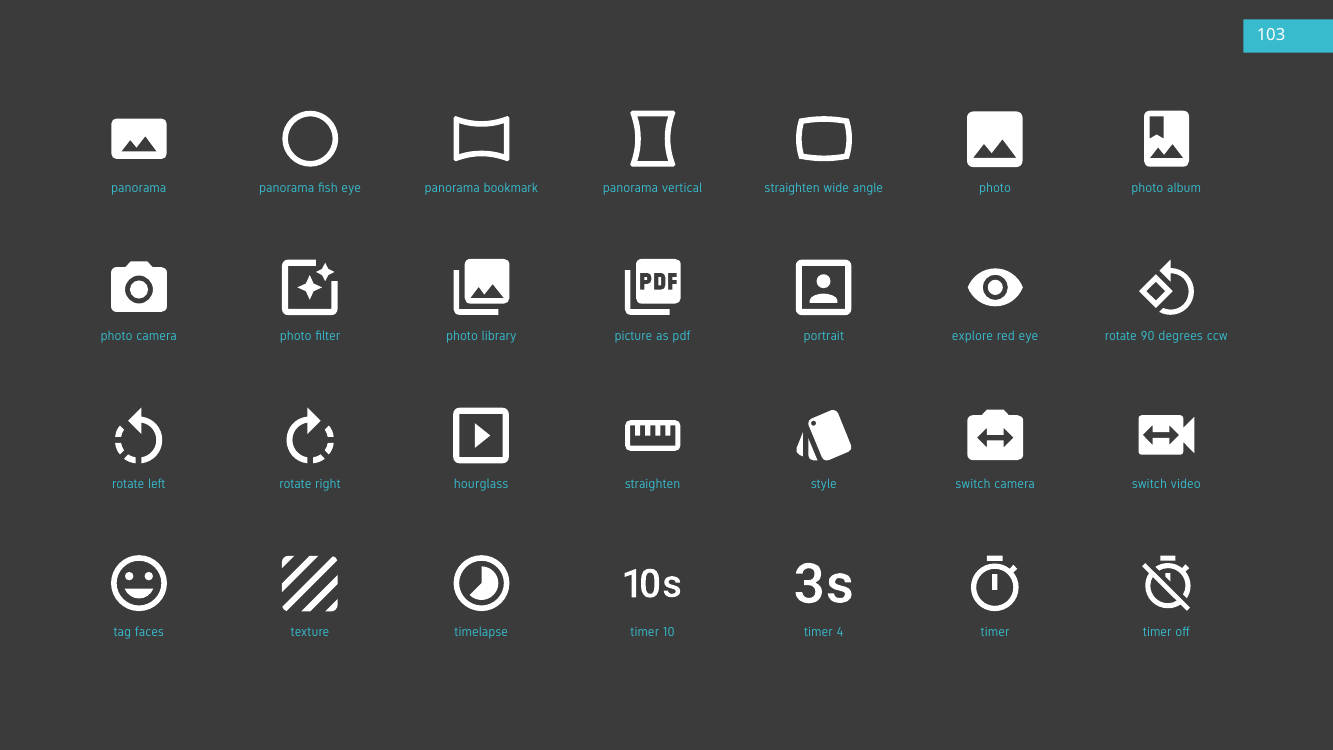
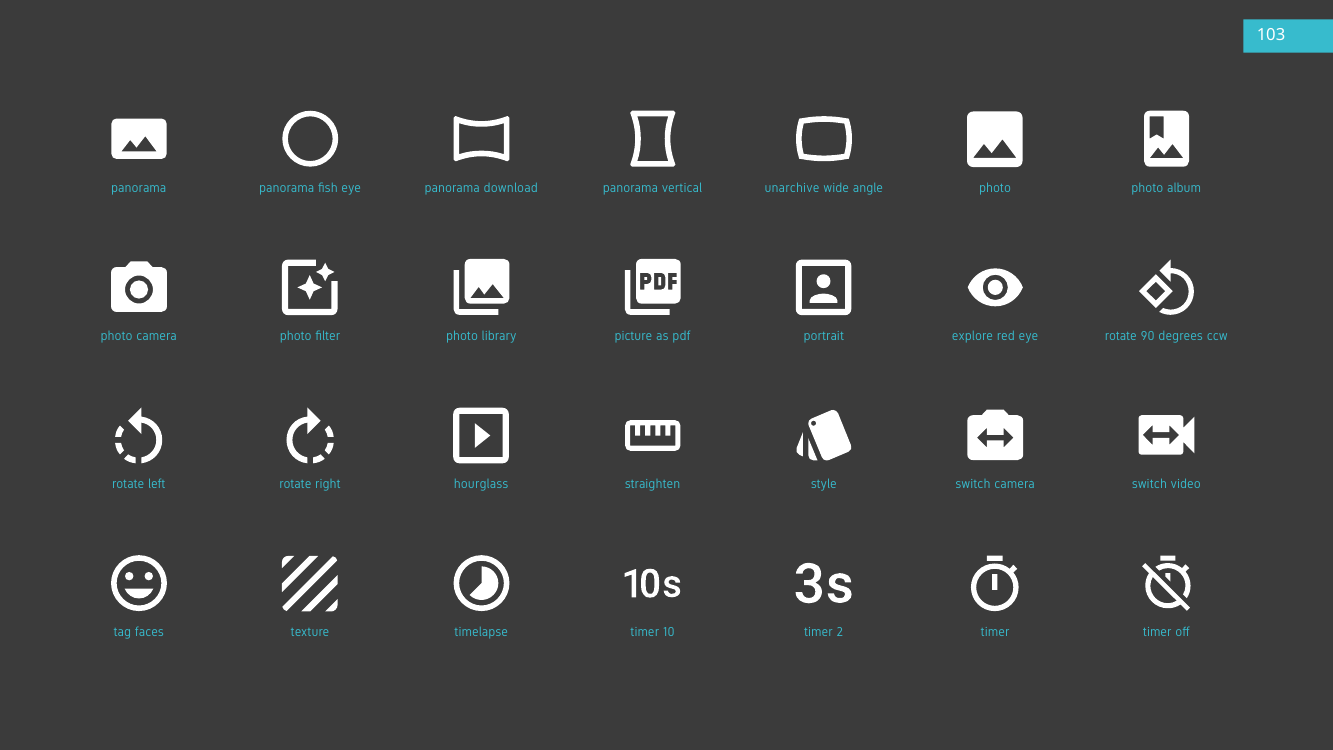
bookmark: bookmark -> download
vertical straighten: straighten -> unarchive
4: 4 -> 2
